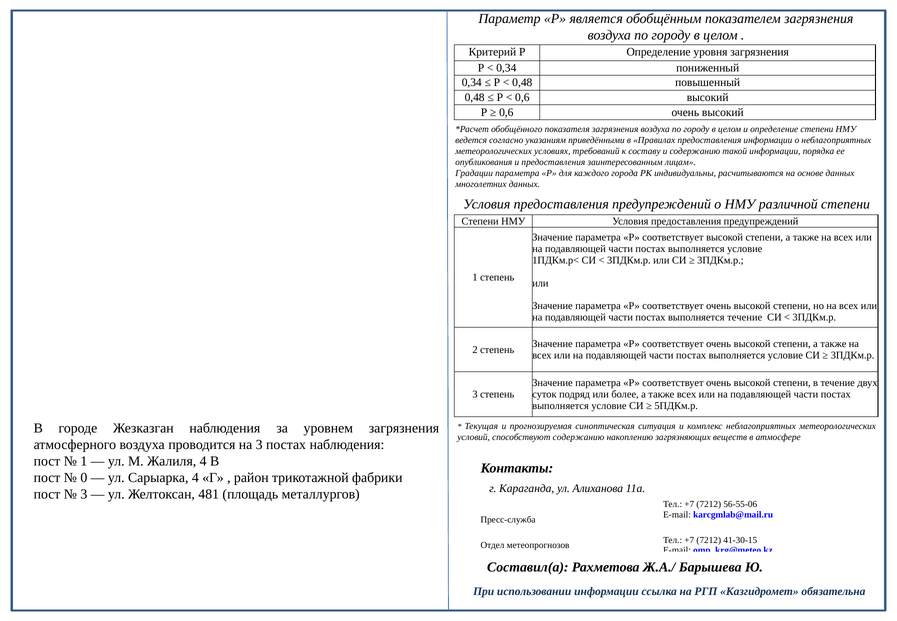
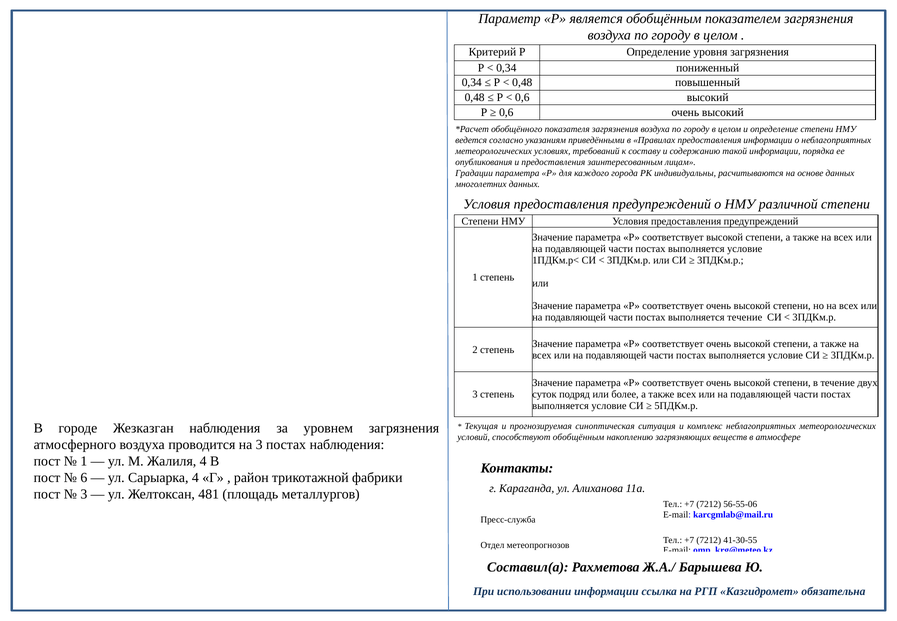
способствуют содержанию: содержанию -> обобщённым
0: 0 -> 6
41-30-15: 41-30-15 -> 41-30-55
